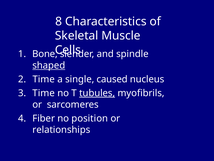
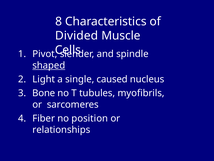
Skeletal: Skeletal -> Divided
Bone: Bone -> Pivot
Time at (44, 79): Time -> Light
Time at (44, 93): Time -> Bone
tubules underline: present -> none
